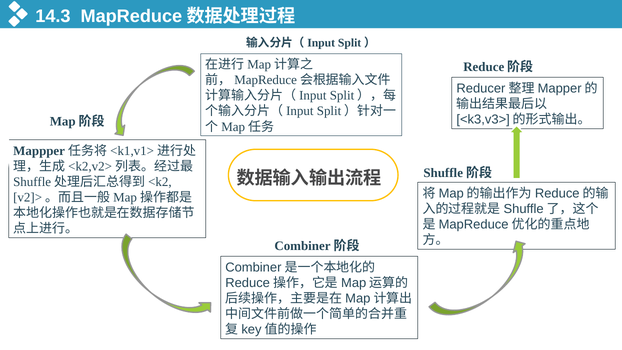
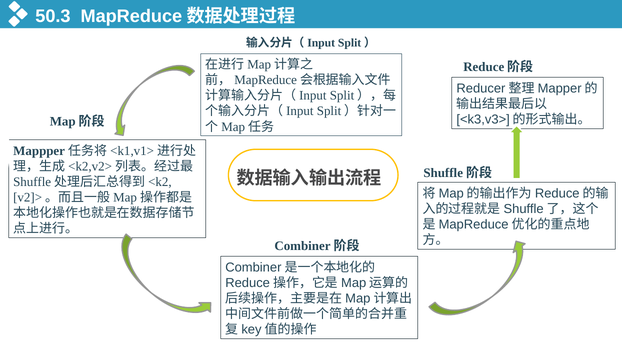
14.3: 14.3 -> 50.3
